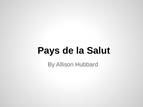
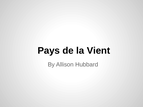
Salut: Salut -> Vient
